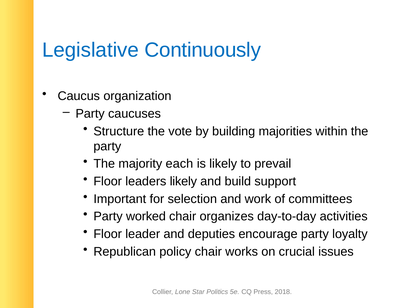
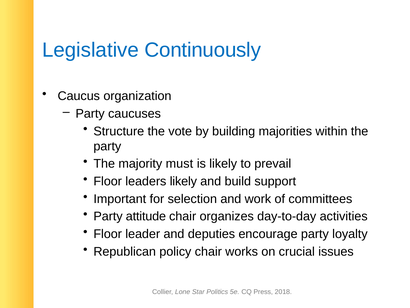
each: each -> must
worked: worked -> attitude
